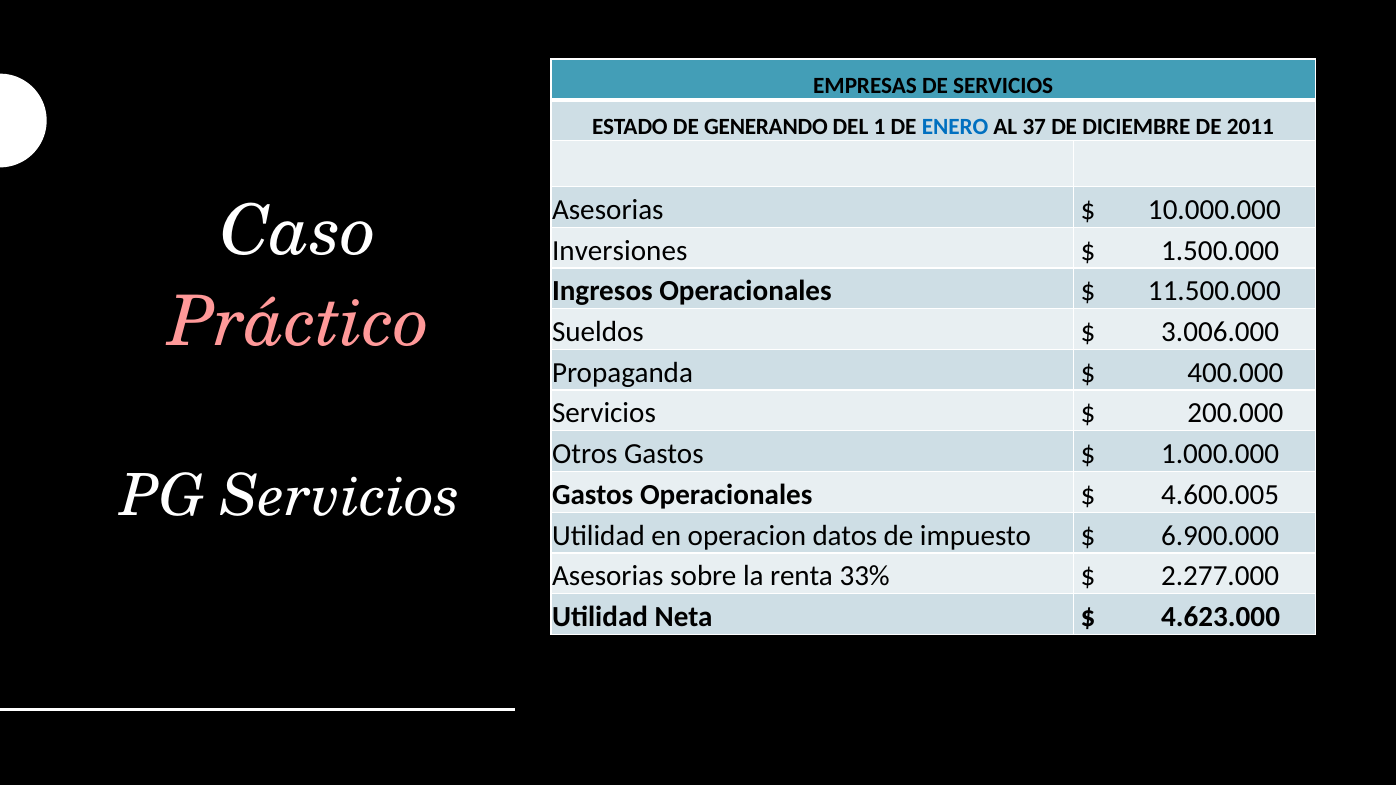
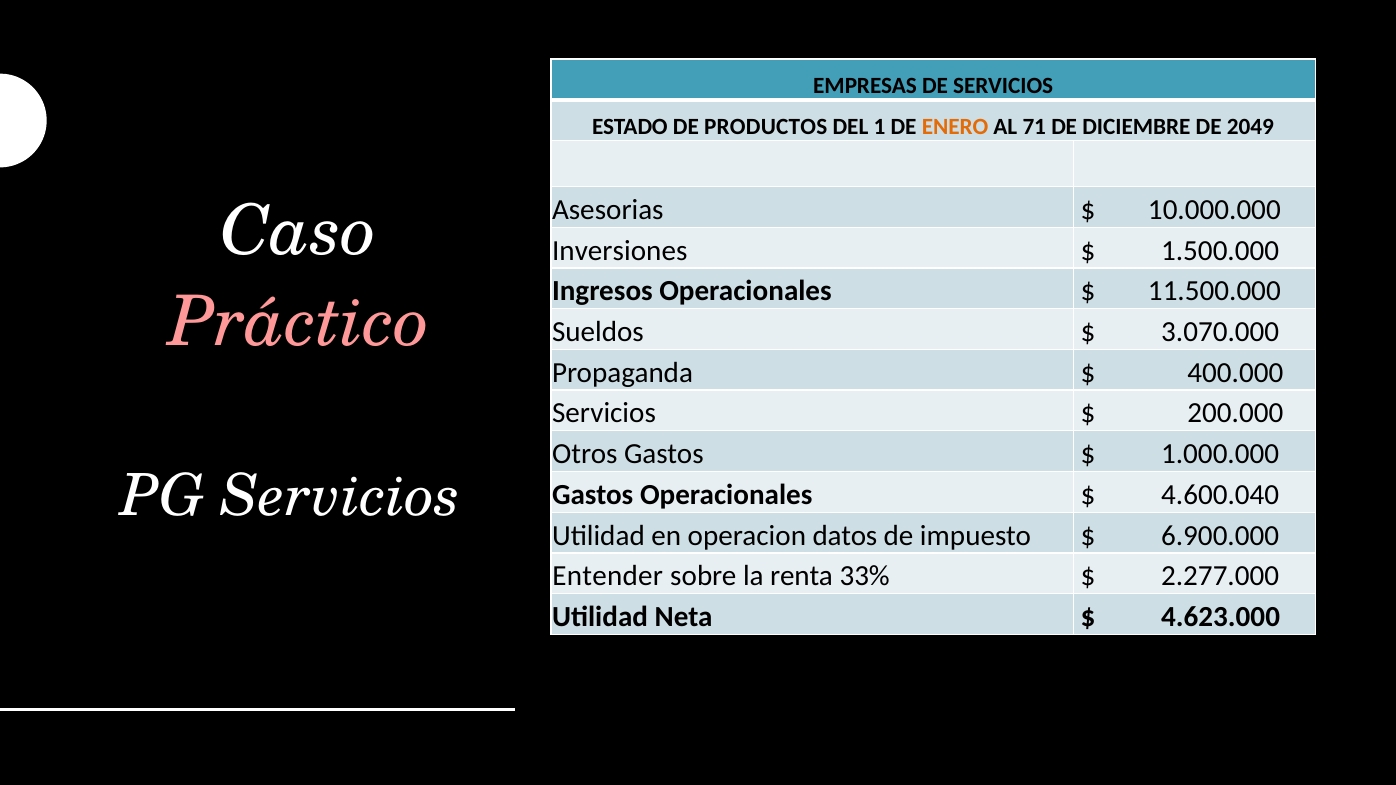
GENERANDO: GENERANDO -> PRODUCTOS
ENERO colour: blue -> orange
37: 37 -> 71
2011: 2011 -> 2049
3.006.000: 3.006.000 -> 3.070.000
4.600.005: 4.600.005 -> 4.600.040
Asesorias at (608, 576): Asesorias -> Entender
